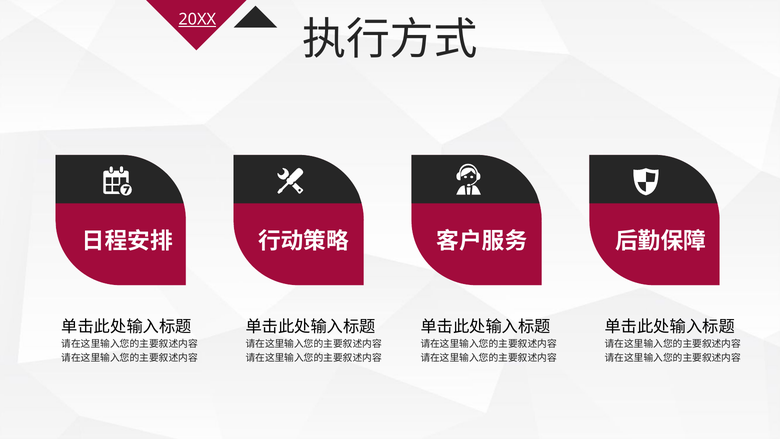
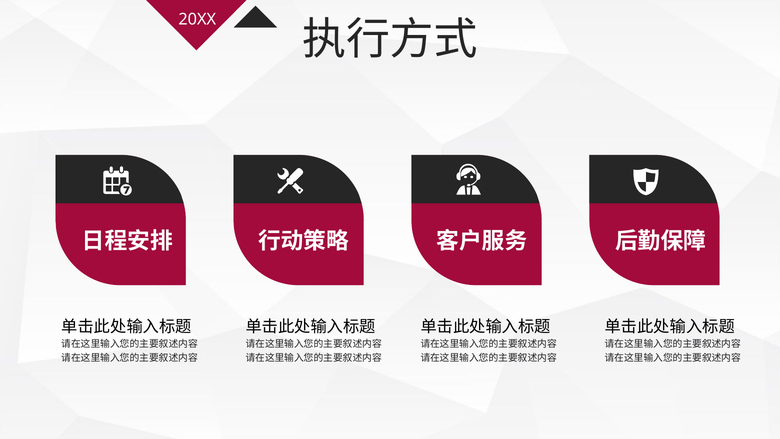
20XX underline: present -> none
